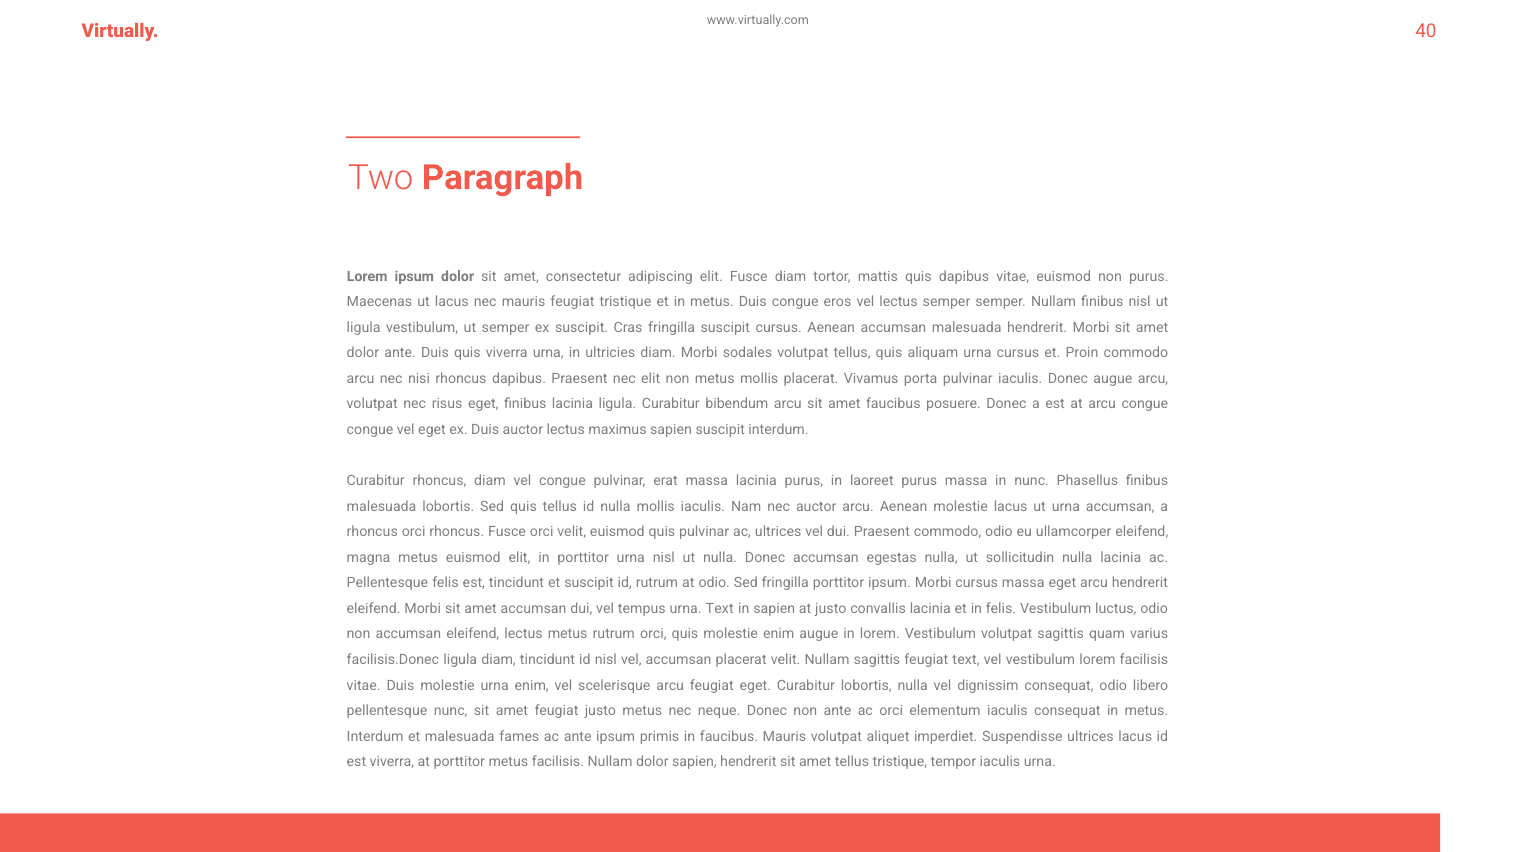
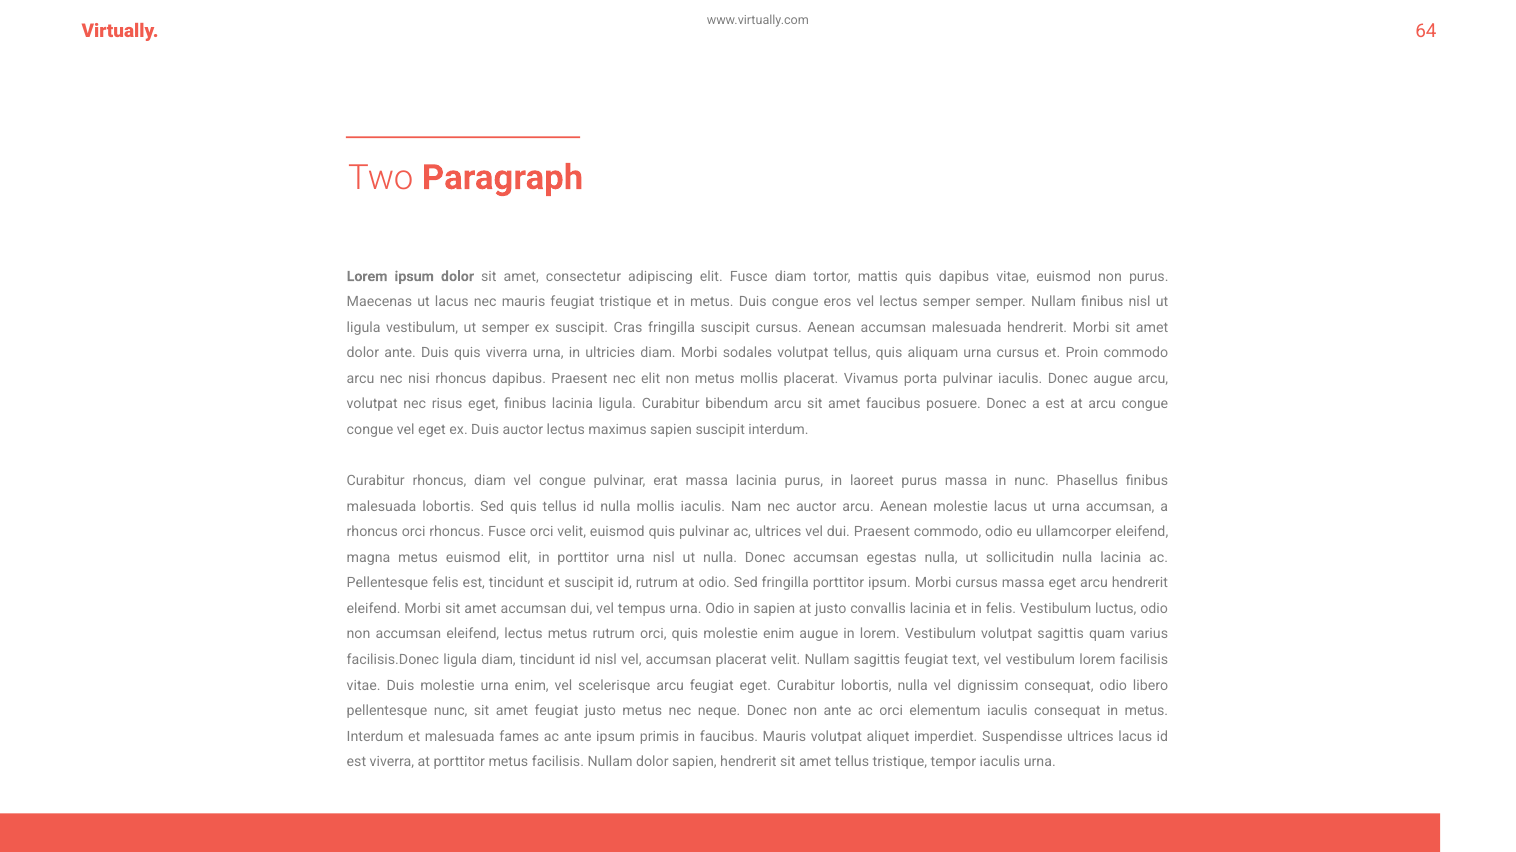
40: 40 -> 64
urna Text: Text -> Odio
